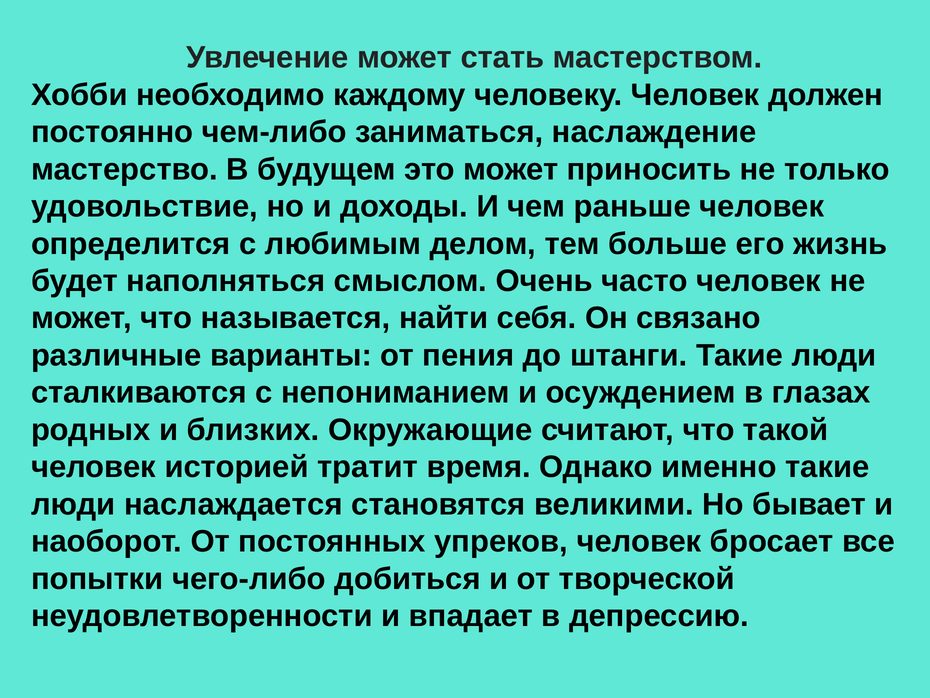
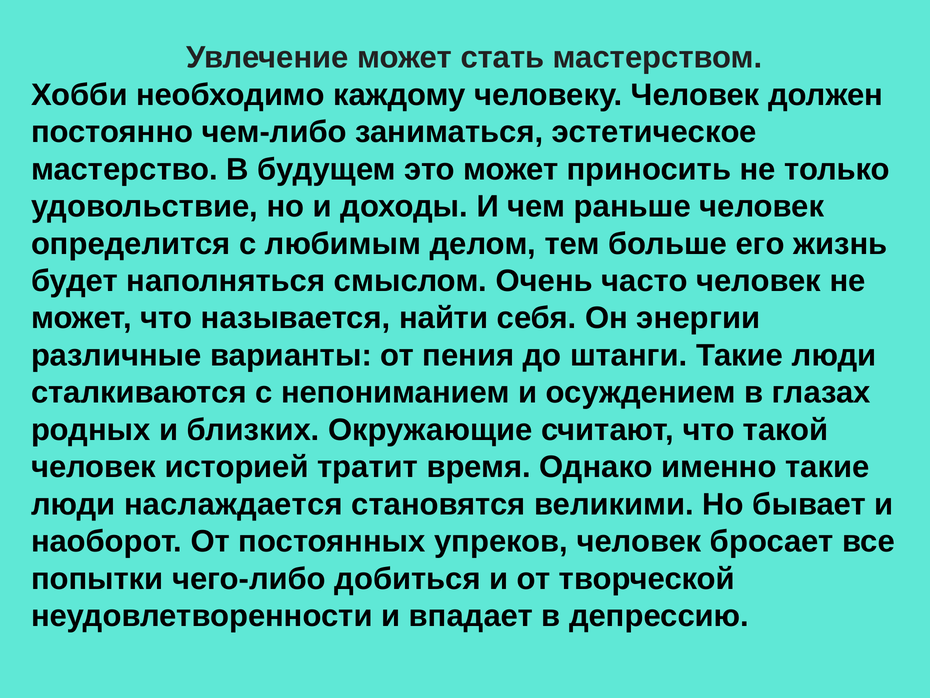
наслаждение: наслаждение -> эстетическое
связано: связано -> энергии
